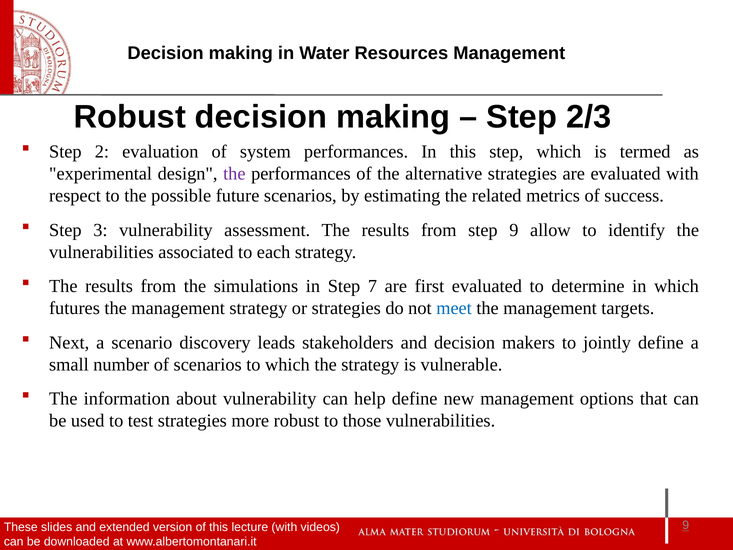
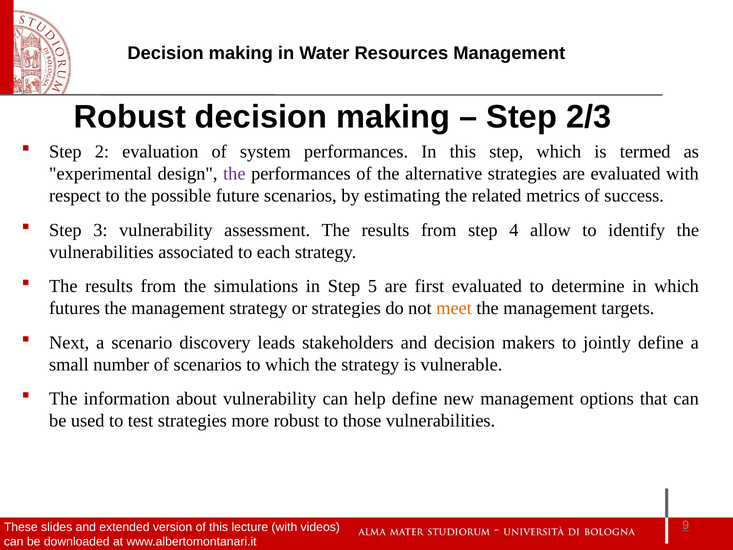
step 9: 9 -> 4
7: 7 -> 5
meet colour: blue -> orange
